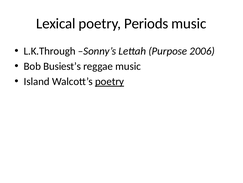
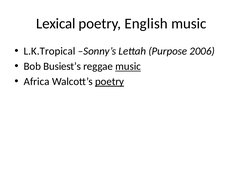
Periods: Periods -> English
L.K.Through: L.K.Through -> L.K.Tropical
music at (128, 66) underline: none -> present
Island: Island -> Africa
